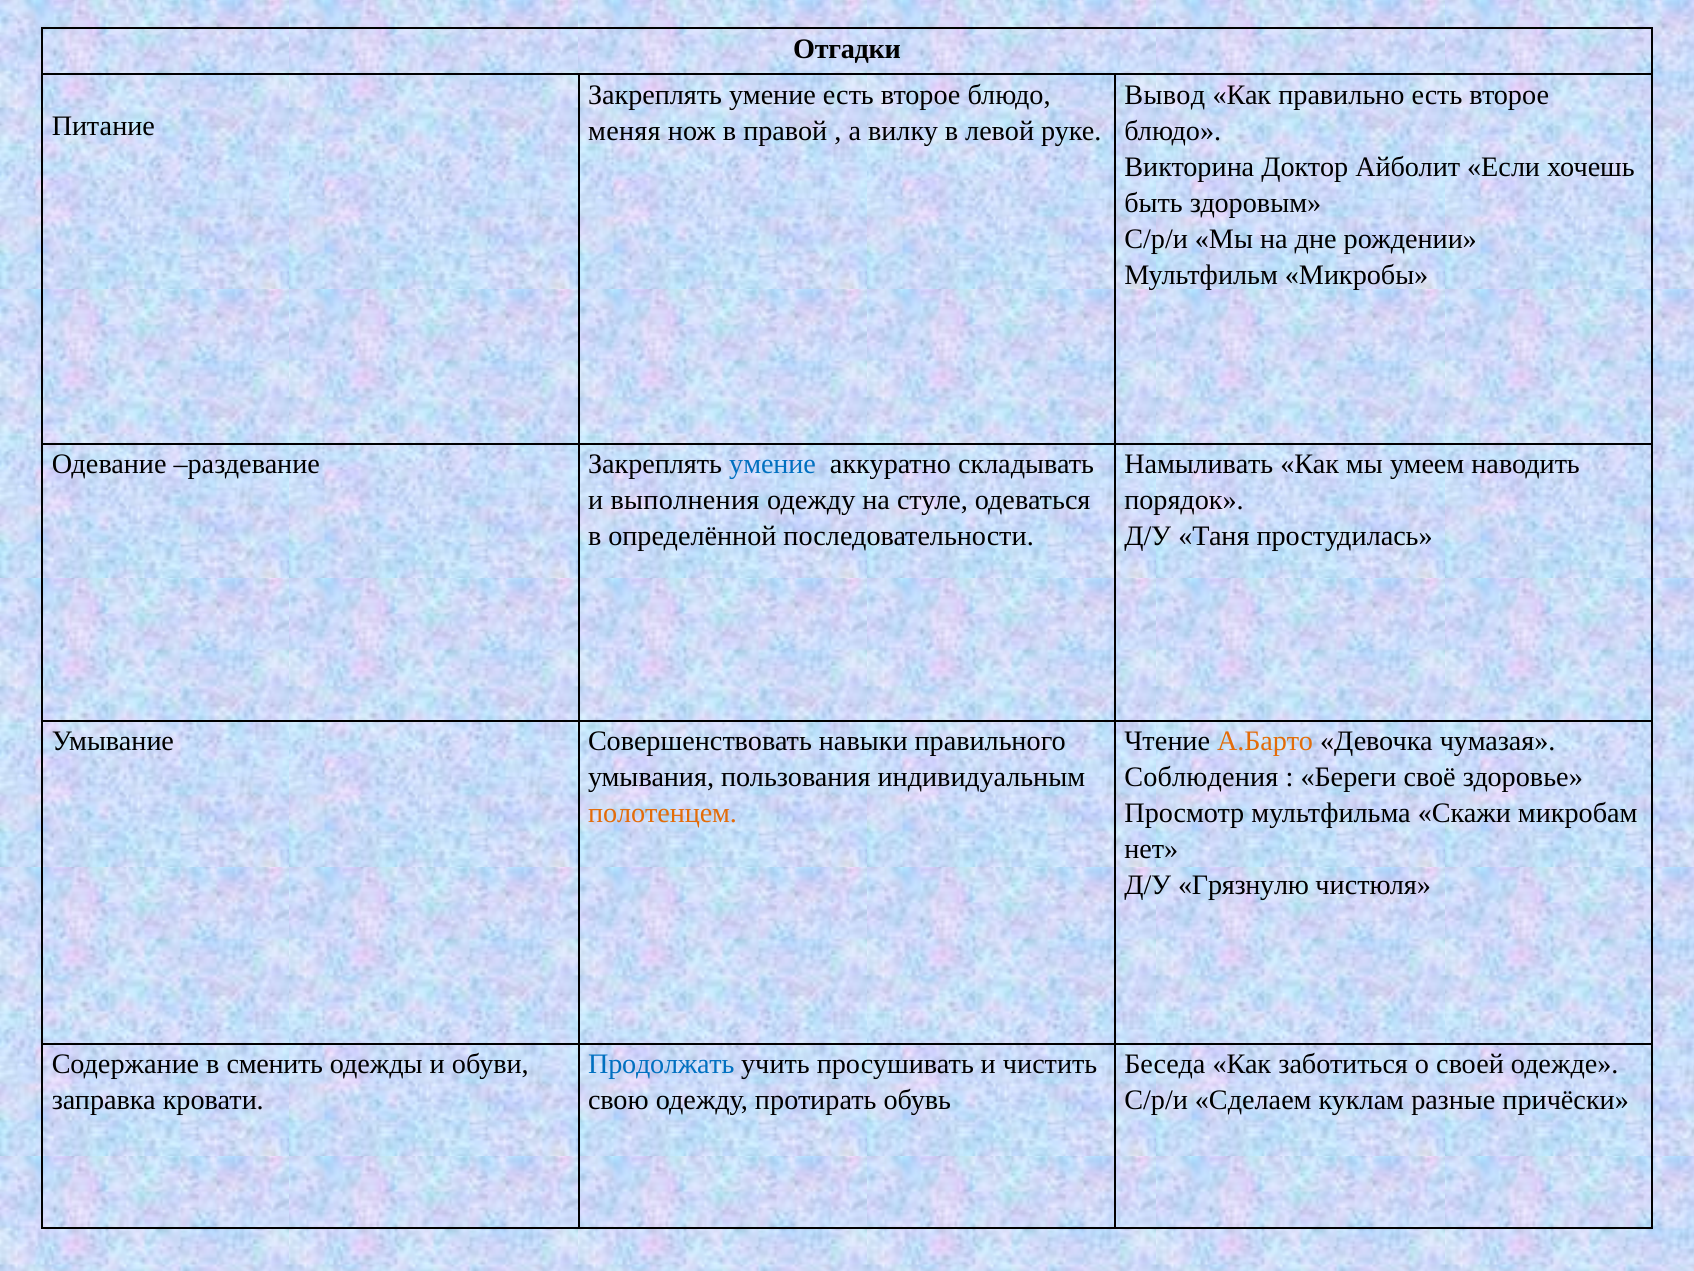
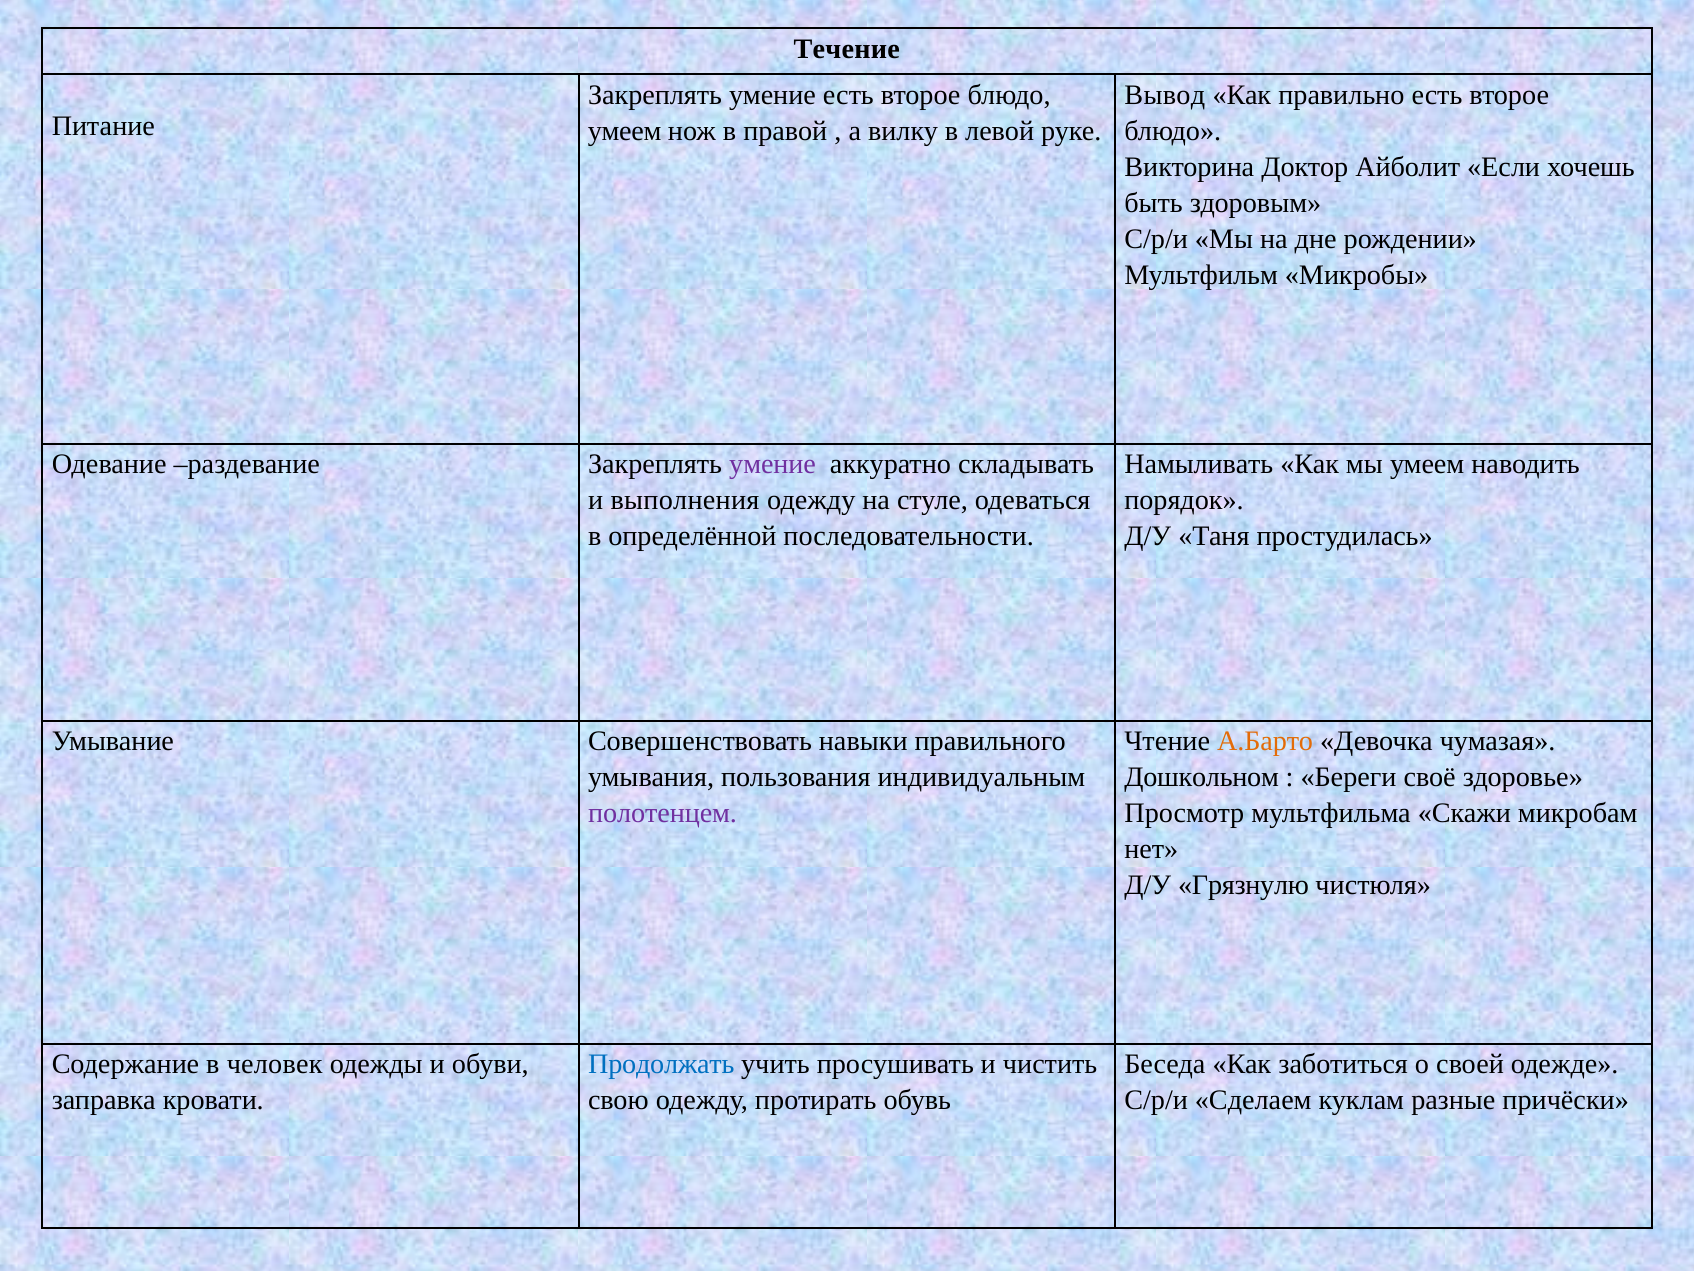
Отгадки: Отгадки -> Течение
меняя at (624, 131): меняя -> умеем
умение at (773, 464) colour: blue -> purple
Соблюдения: Соблюдения -> Дошкольном
полотенцем colour: orange -> purple
сменить: сменить -> человек
